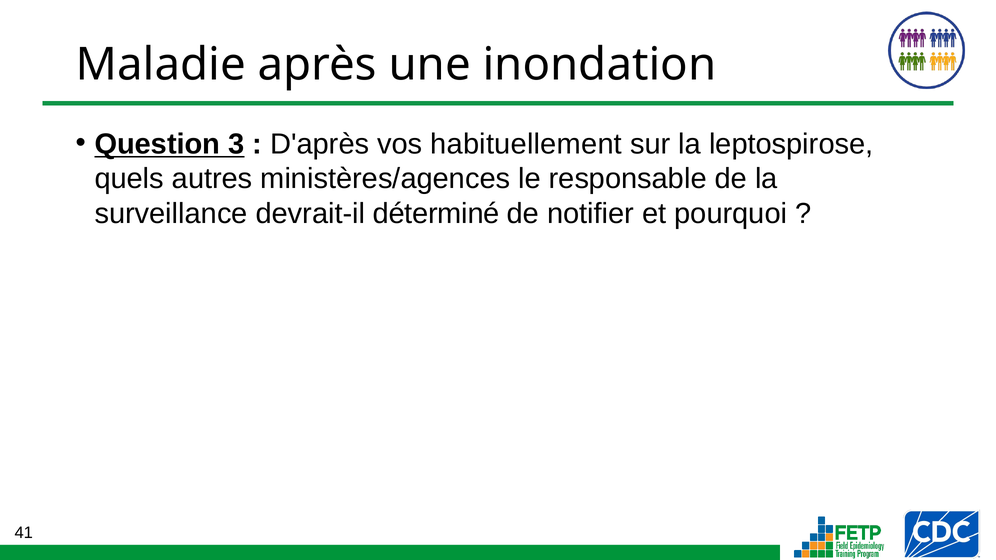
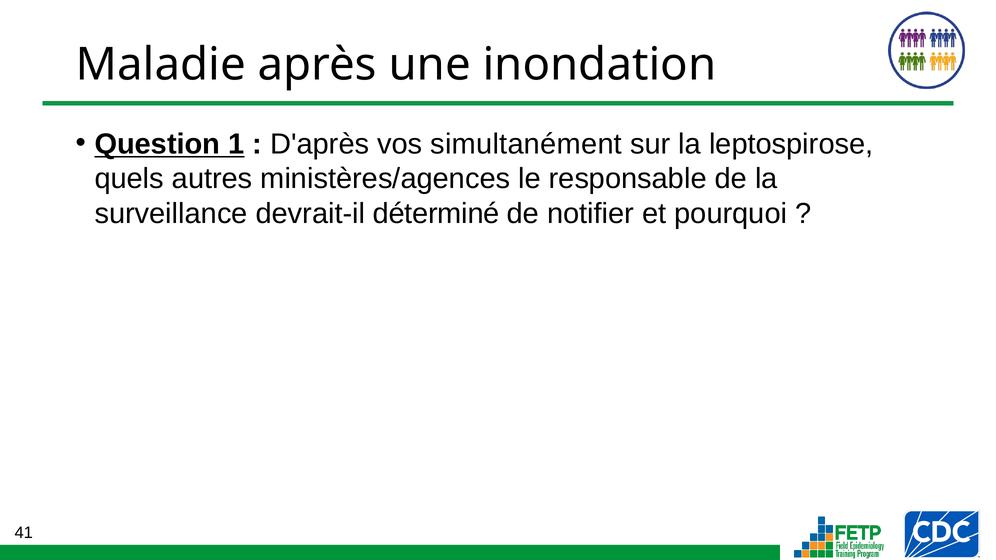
3: 3 -> 1
habituellement: habituellement -> simultanément
